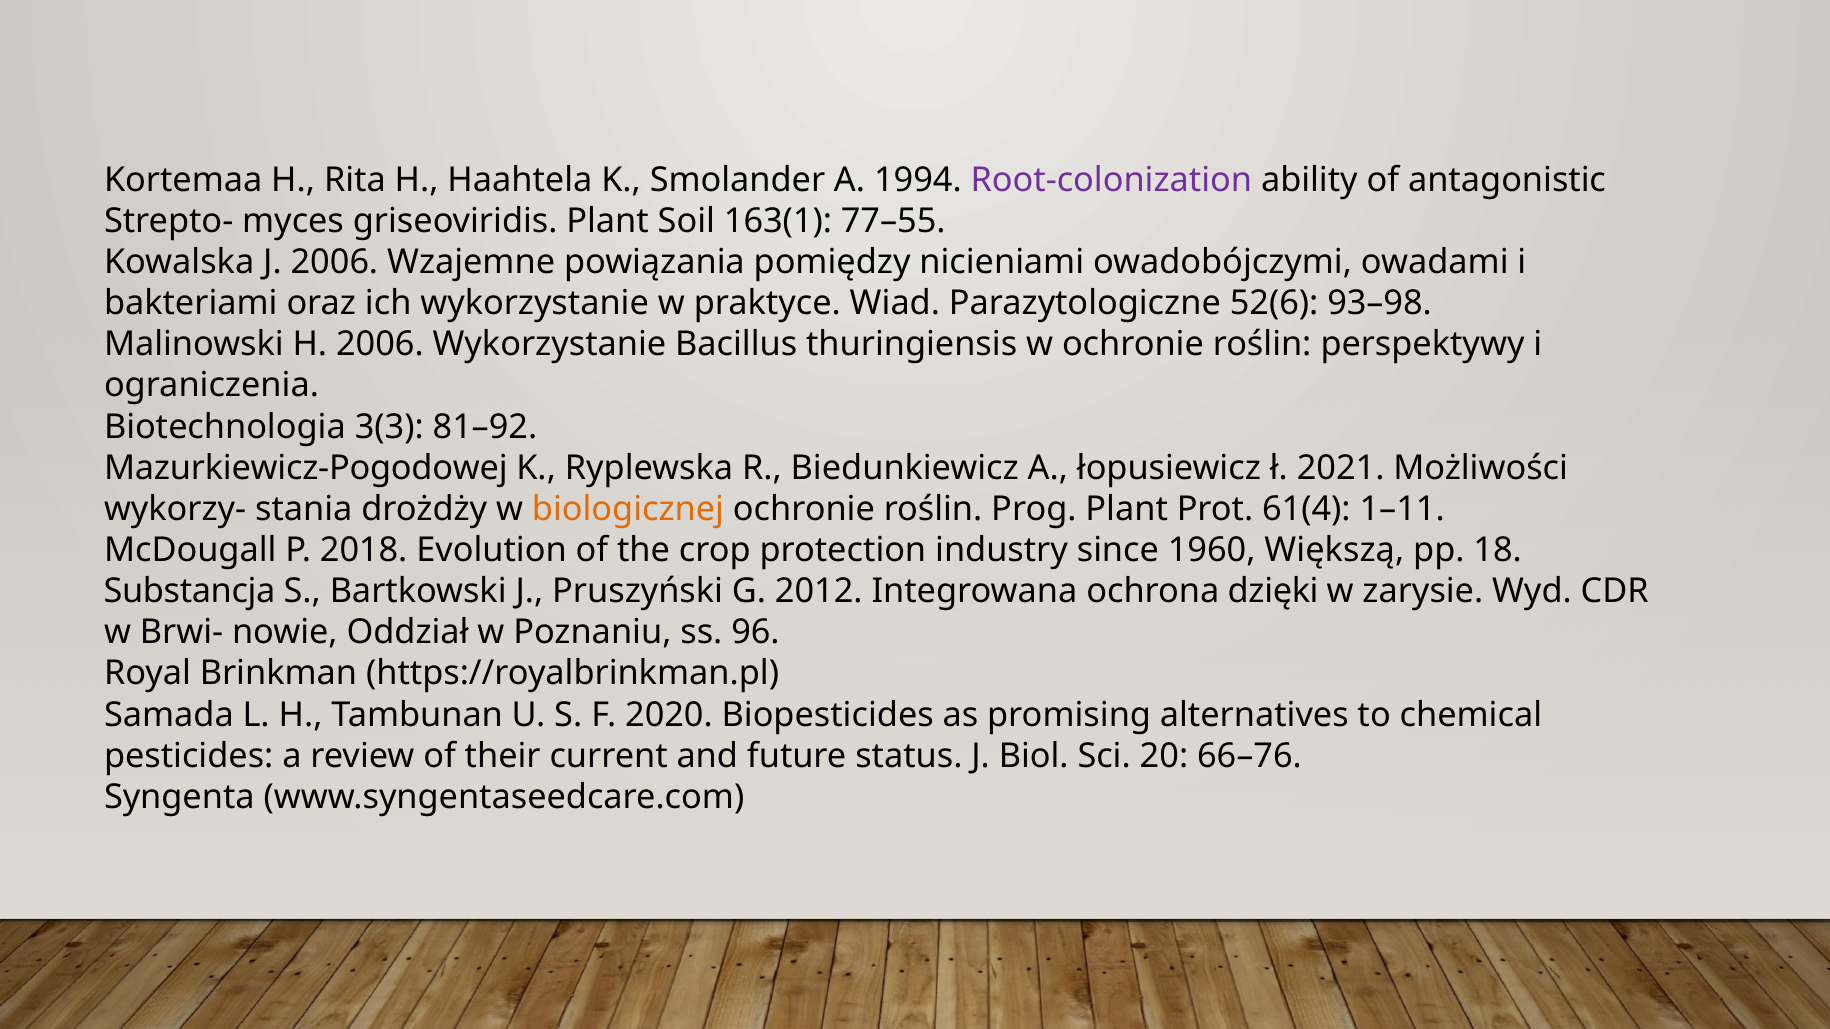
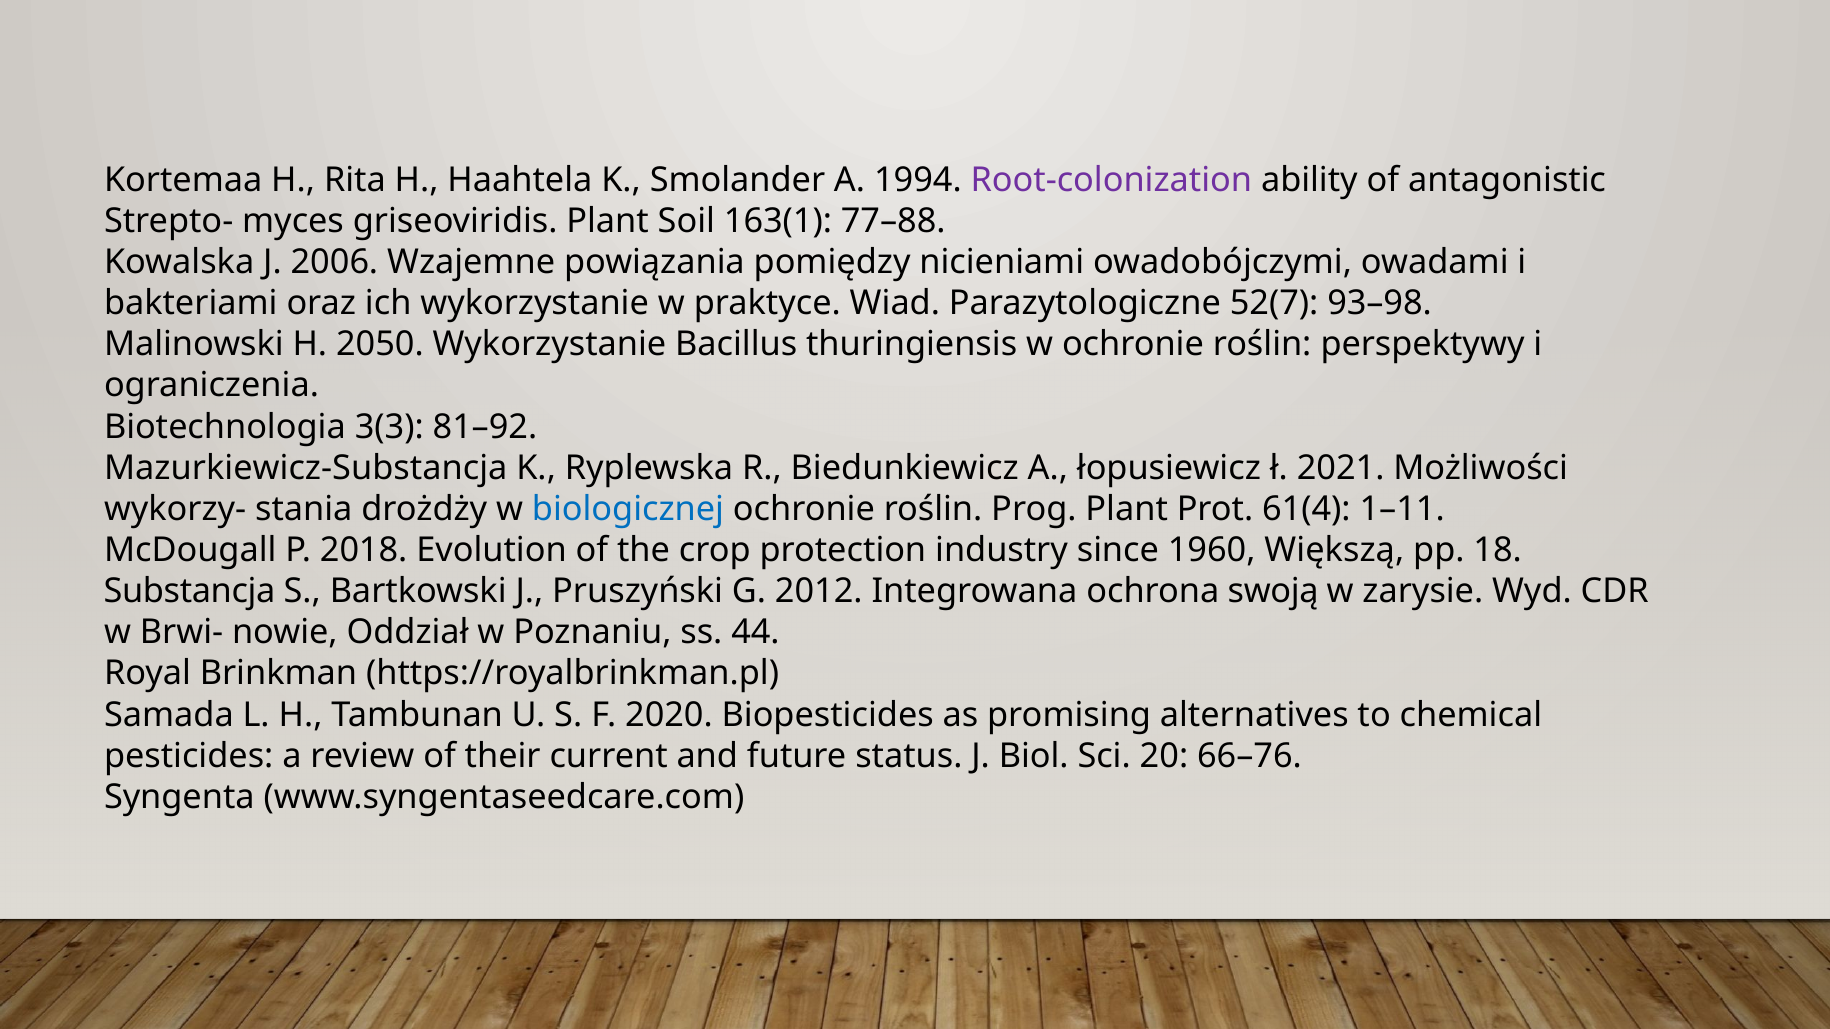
77–55: 77–55 -> 77–88
52(6: 52(6 -> 52(7
H 2006: 2006 -> 2050
Mazurkiewicz-Pogodowej: Mazurkiewicz-Pogodowej -> Mazurkiewicz-Substancja
biologicznej colour: orange -> blue
dzięki: dzięki -> swoją
96: 96 -> 44
